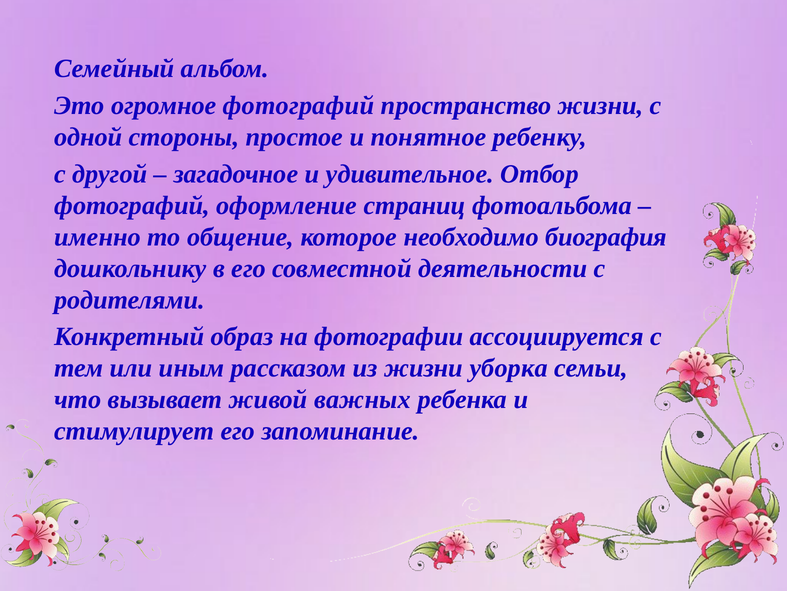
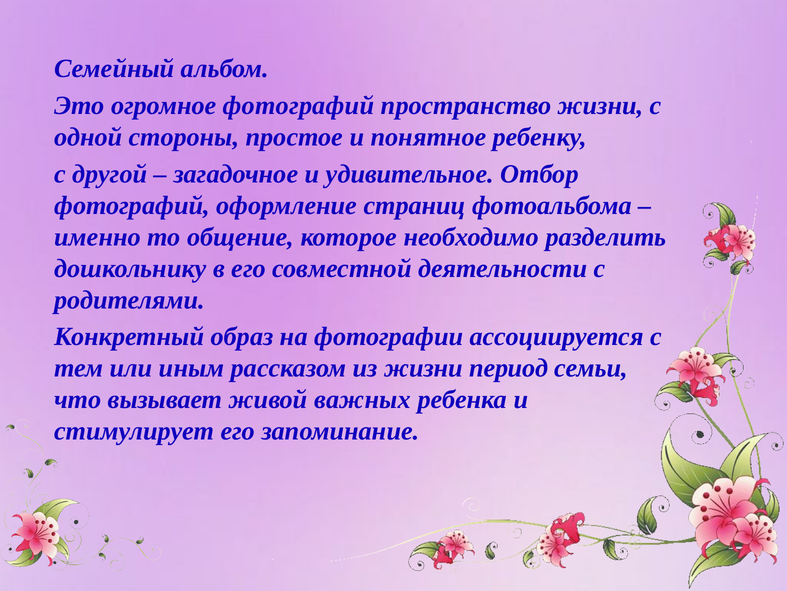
биография: биография -> разделить
уборка: уборка -> период
